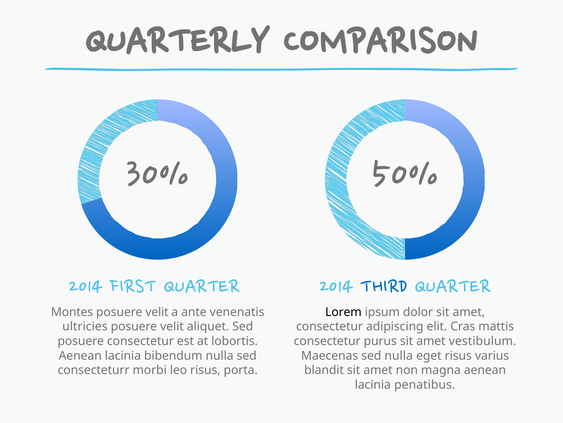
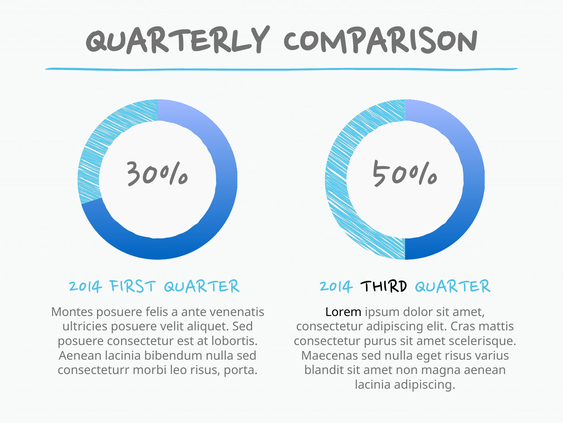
THIRD colour: blue -> black
velit at (157, 312): velit -> felis
vestibulum: vestibulum -> scelerisque
lacinia penatibus: penatibus -> adipiscing
